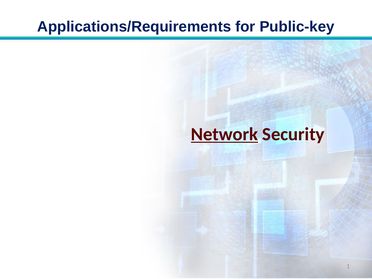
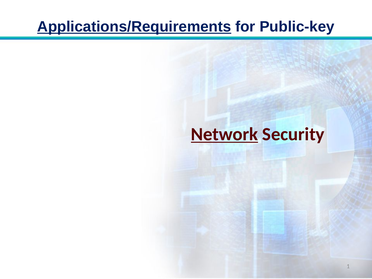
Applications/Requirements underline: none -> present
